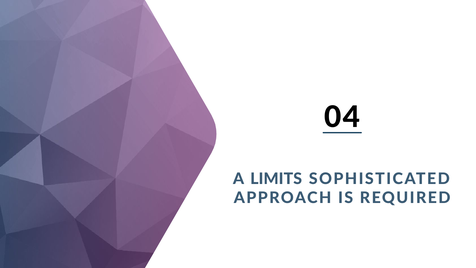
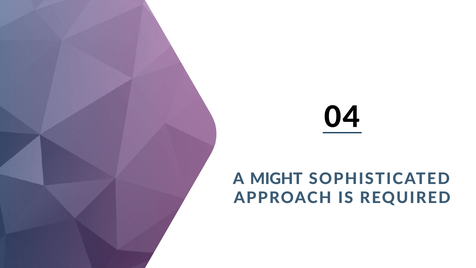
LIMITS: LIMITS -> MIGHT
